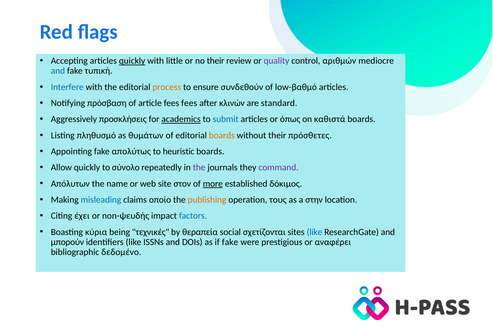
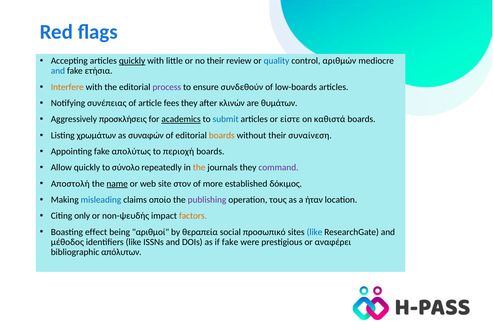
quality colour: purple -> blue
τυπική: τυπική -> ετήσια
Interfere colour: blue -> orange
process colour: orange -> purple
low-βαθμό: low-βαθμό -> low-boards
πρόσβαση: πρόσβαση -> συνέπειας
fees fees: fees -> they
standard: standard -> θυμάτων
όπως: όπως -> είστε
πληθυσμό: πληθυσμό -> χρωμάτων
θυμάτων: θυμάτων -> συναφών
πρόσθετες: πρόσθετες -> συναίνεση
heuristic: heuristic -> περιοχή
the at (199, 167) colour: purple -> orange
Απόλυτων: Απόλυτων -> Αποστολή
name underline: none -> present
more underline: present -> none
publishing colour: orange -> purple
στην: στην -> ήταν
έχει: έχει -> only
factors colour: blue -> orange
κύρια: κύρια -> effect
τεχνικές: τεχνικές -> αριθμοί
σχετίζονται: σχετίζονται -> προσωπικό
μπορούν: μπορούν -> μέθοδος
δεδομένο: δεδομένο -> απόλυτων
